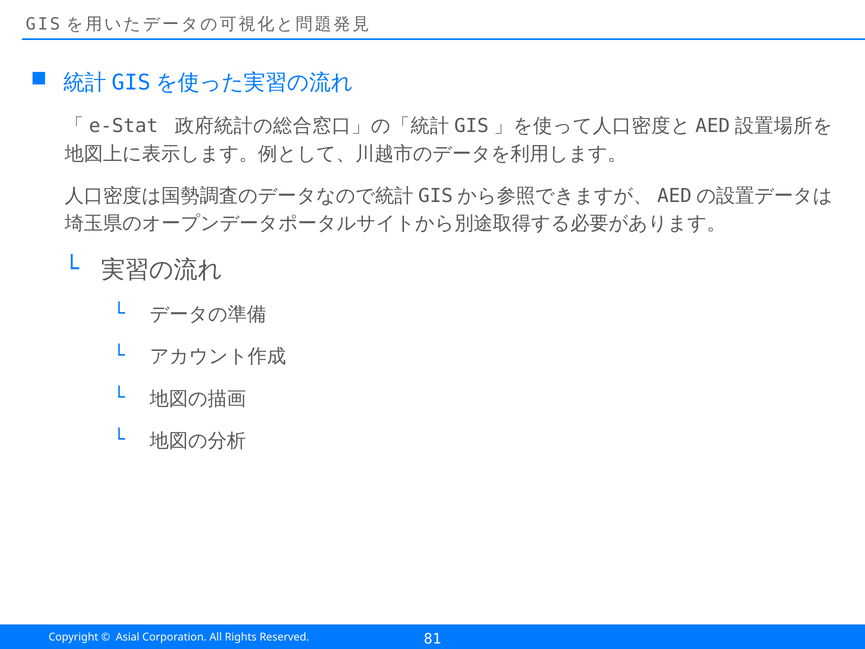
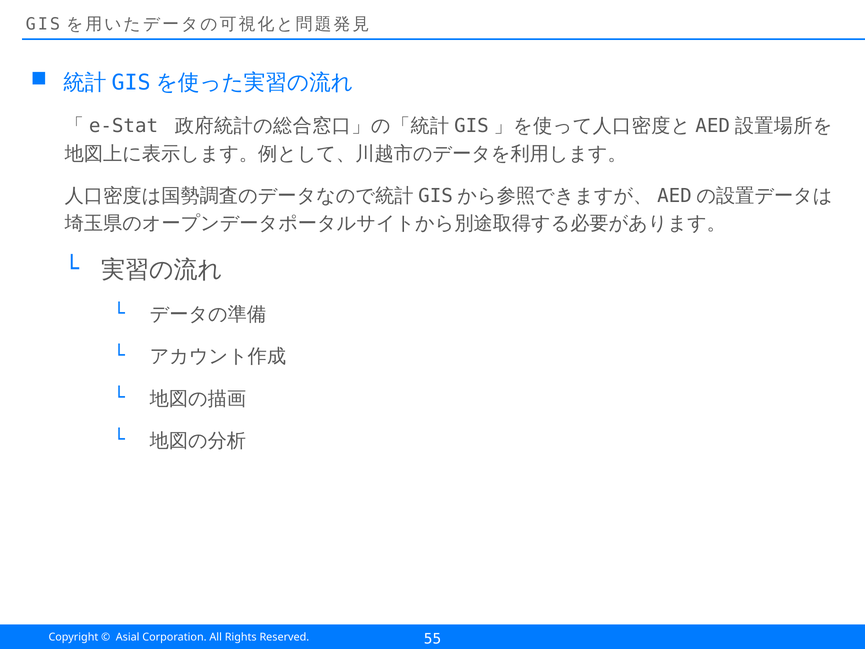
81: 81 -> 55
